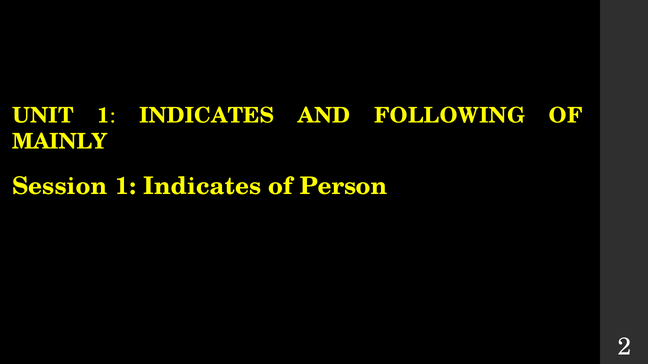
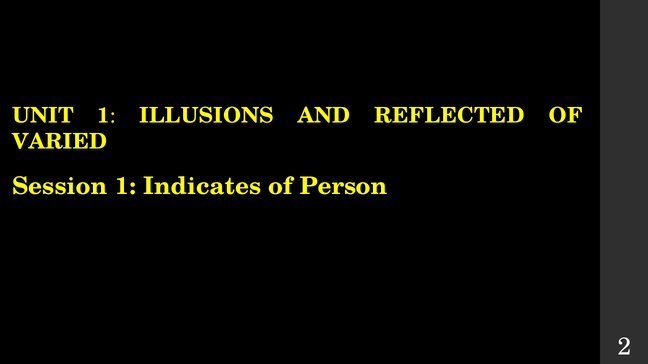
UNIT 1 INDICATES: INDICATES -> ILLUSIONS
FOLLOWING: FOLLOWING -> REFLECTED
MAINLY: MAINLY -> VARIED
